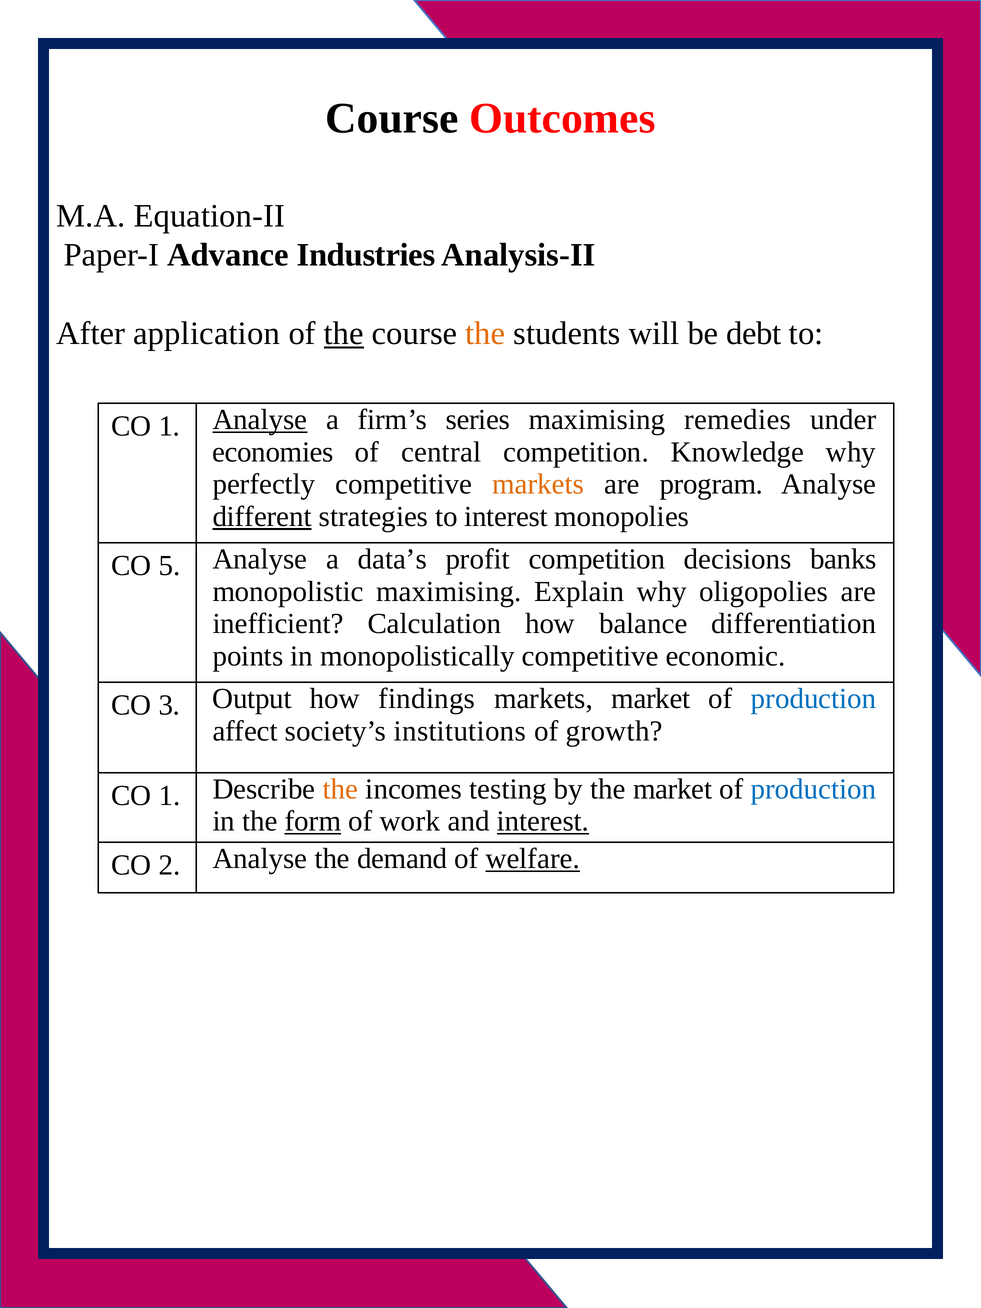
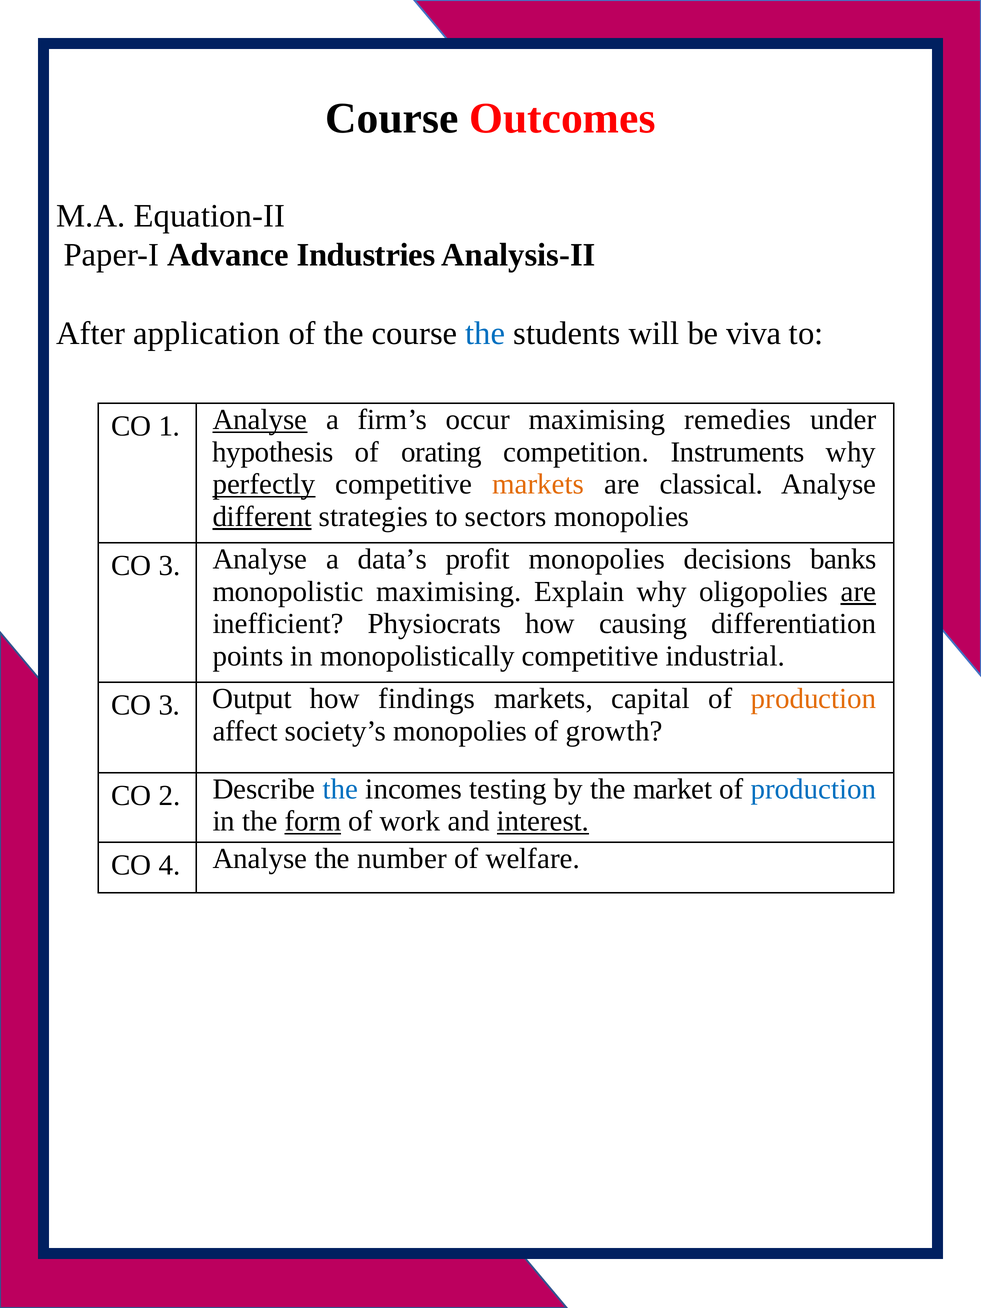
the at (344, 334) underline: present -> none
the at (485, 334) colour: orange -> blue
debt: debt -> viva
series: series -> occur
economies: economies -> hypothesis
central: central -> orating
Knowledge: Knowledge -> Instruments
perfectly underline: none -> present
program: program -> classical
to interest: interest -> sectors
5 at (169, 566): 5 -> 3
profit competition: competition -> monopolies
are at (858, 591) underline: none -> present
Calculation: Calculation -> Physiocrats
balance: balance -> causing
economic: economic -> industrial
markets market: market -> capital
production at (814, 699) colour: blue -> orange
society’s institutions: institutions -> monopolies
1 at (169, 796): 1 -> 2
the at (340, 789) colour: orange -> blue
2: 2 -> 4
demand: demand -> number
welfare underline: present -> none
